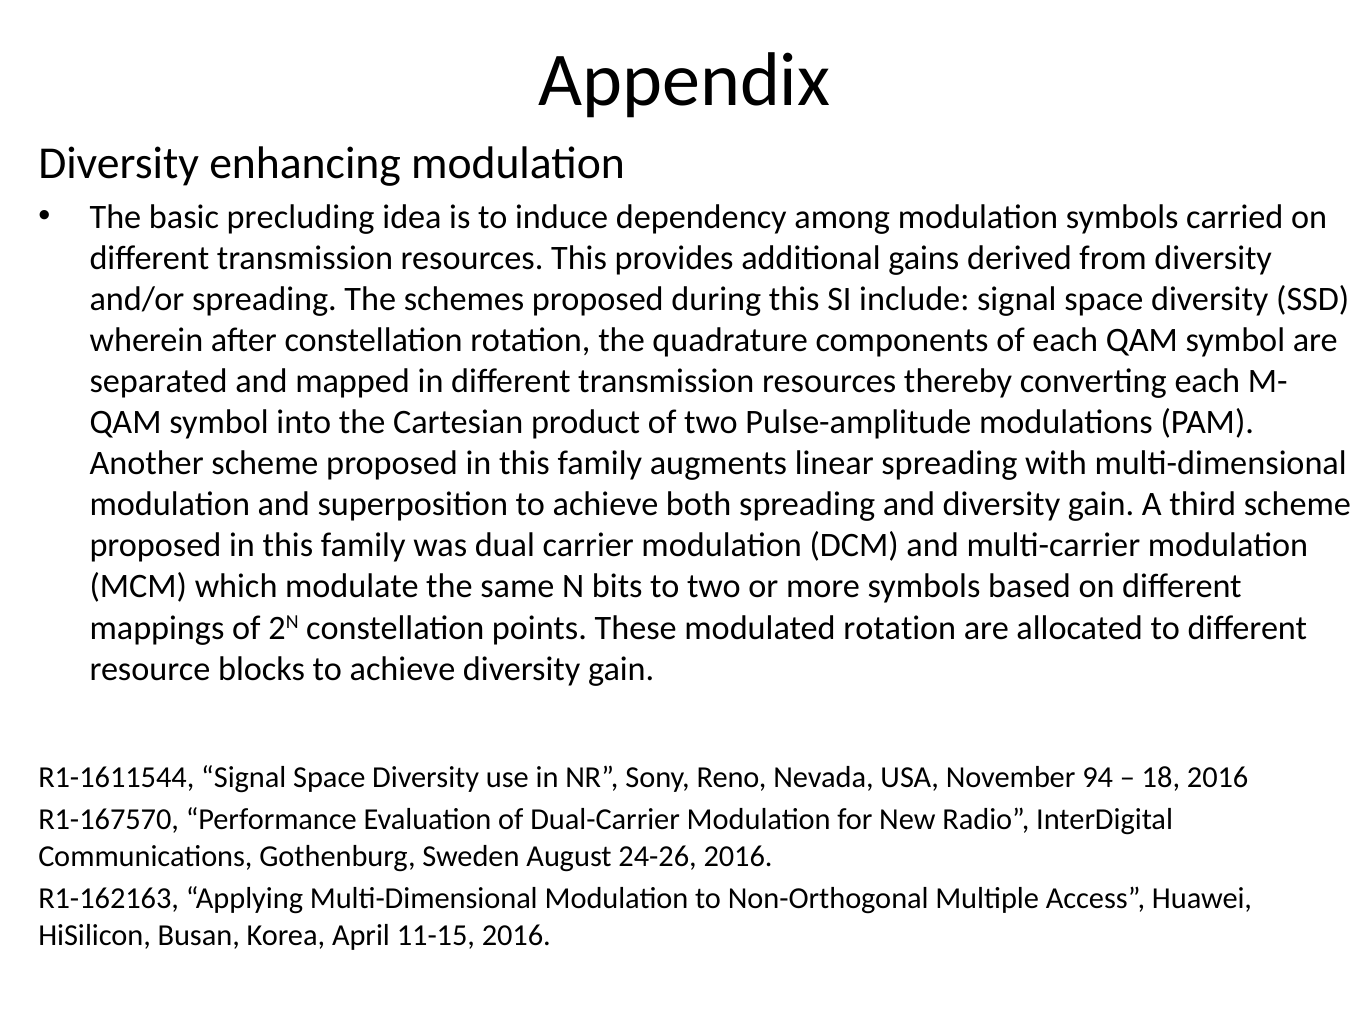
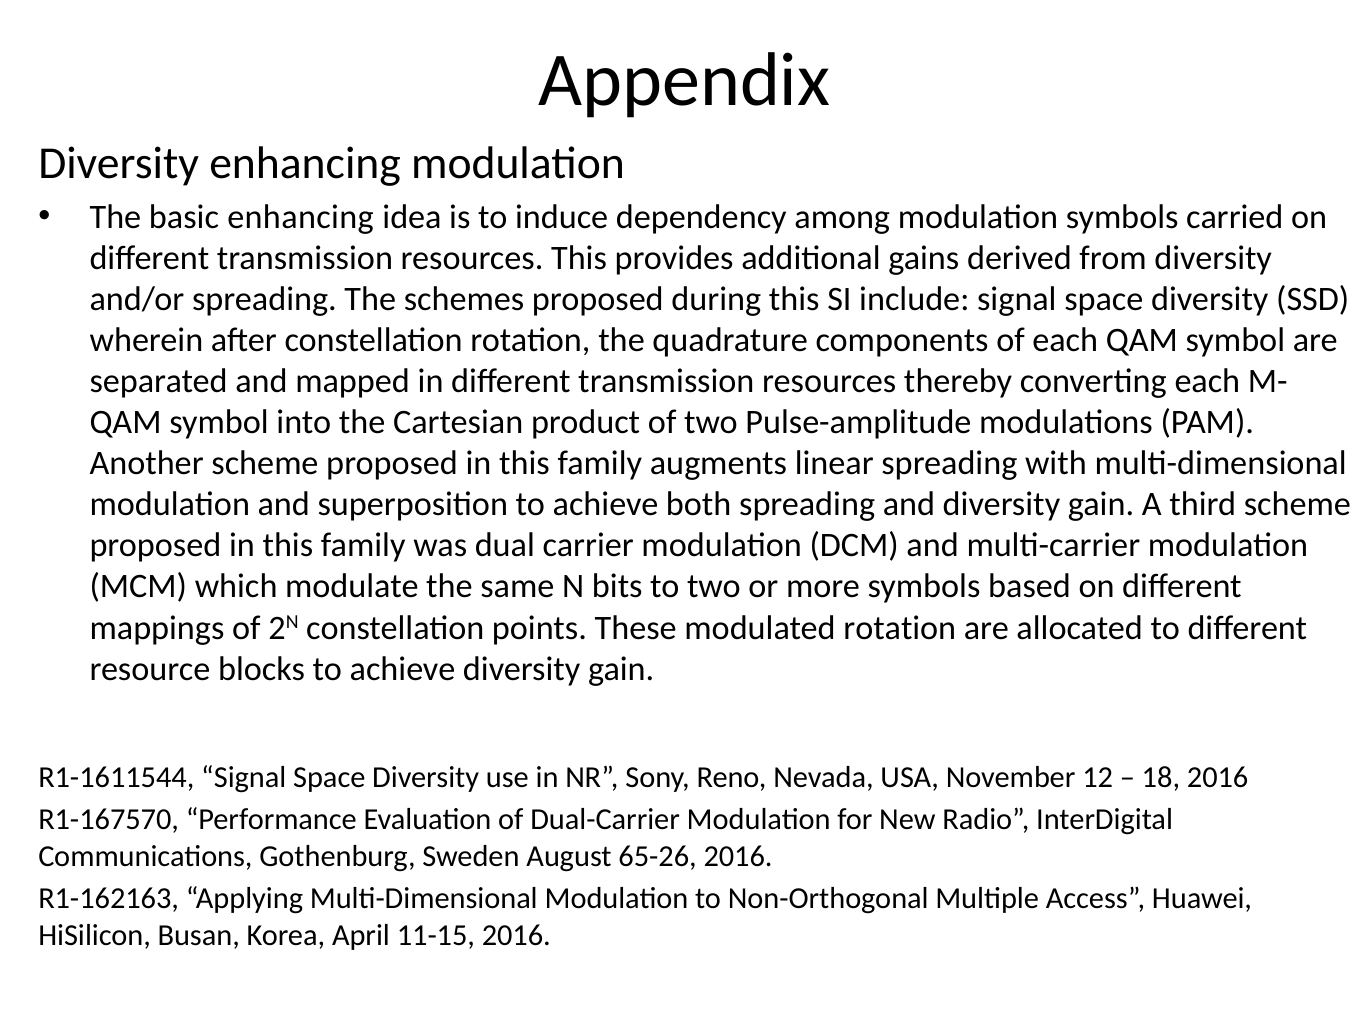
basic precluding: precluding -> enhancing
94: 94 -> 12
24-26: 24-26 -> 65-26
